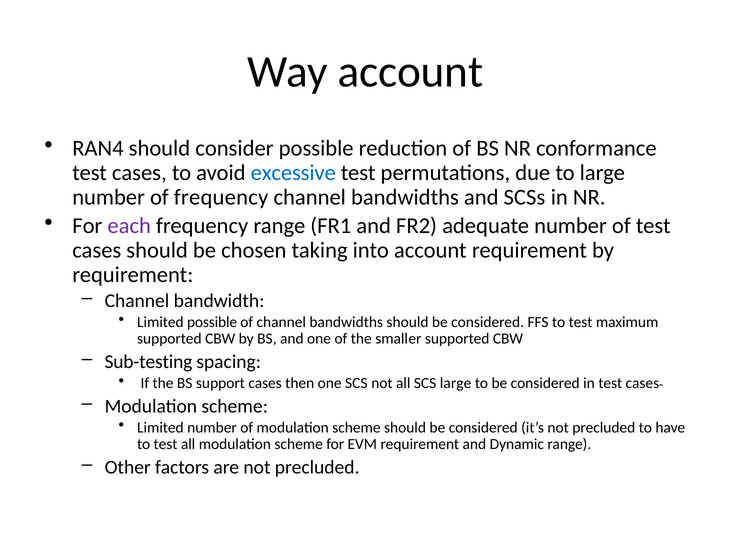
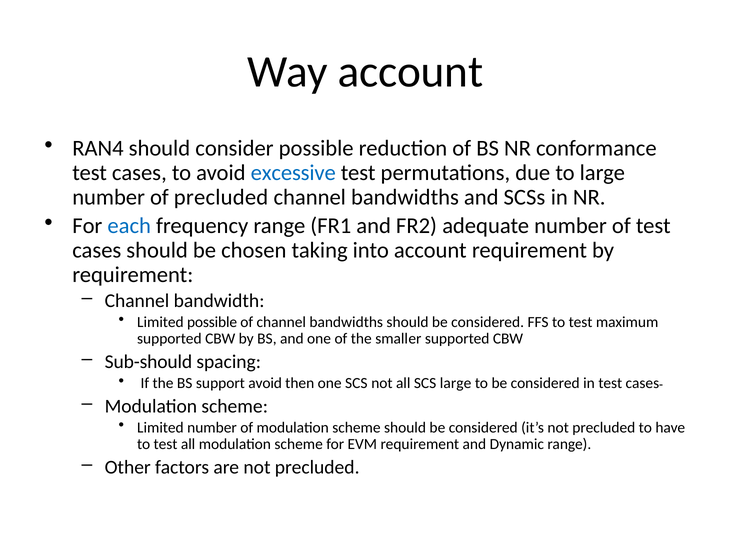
of frequency: frequency -> precluded
each colour: purple -> blue
Sub-testing: Sub-testing -> Sub-should
support cases: cases -> avoid
